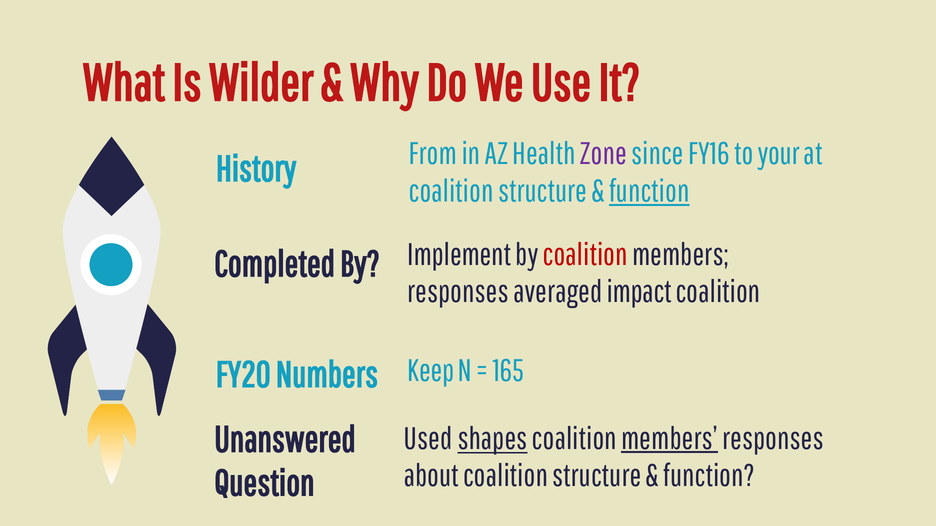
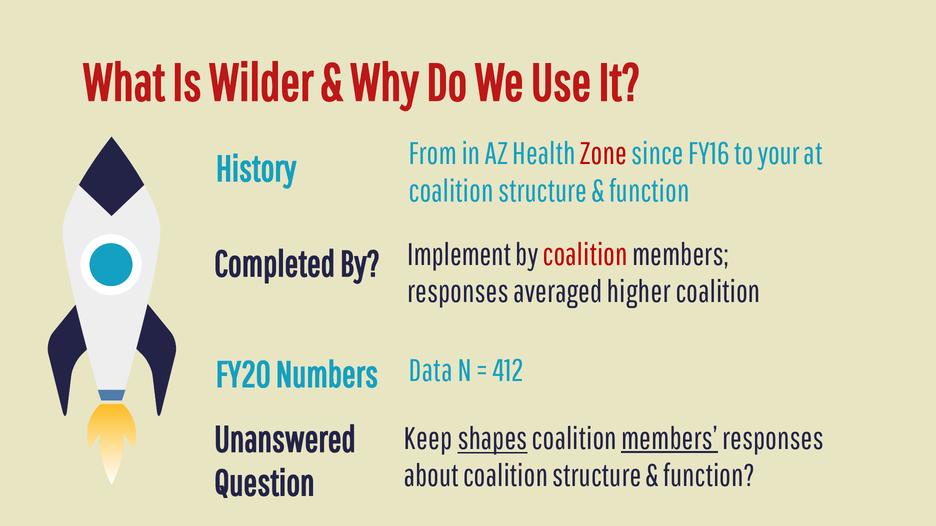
Zone colour: purple -> red
function at (649, 192) underline: present -> none
impact: impact -> higher
Keep: Keep -> Data
165: 165 -> 412
Used: Used -> Keep
